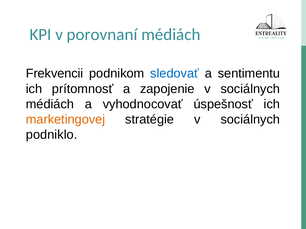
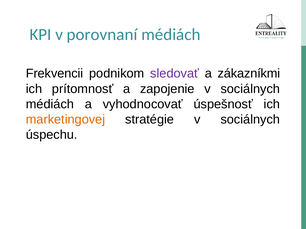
sledovať colour: blue -> purple
sentimentu: sentimentu -> zákazníkmi
podniklo: podniklo -> úspechu
